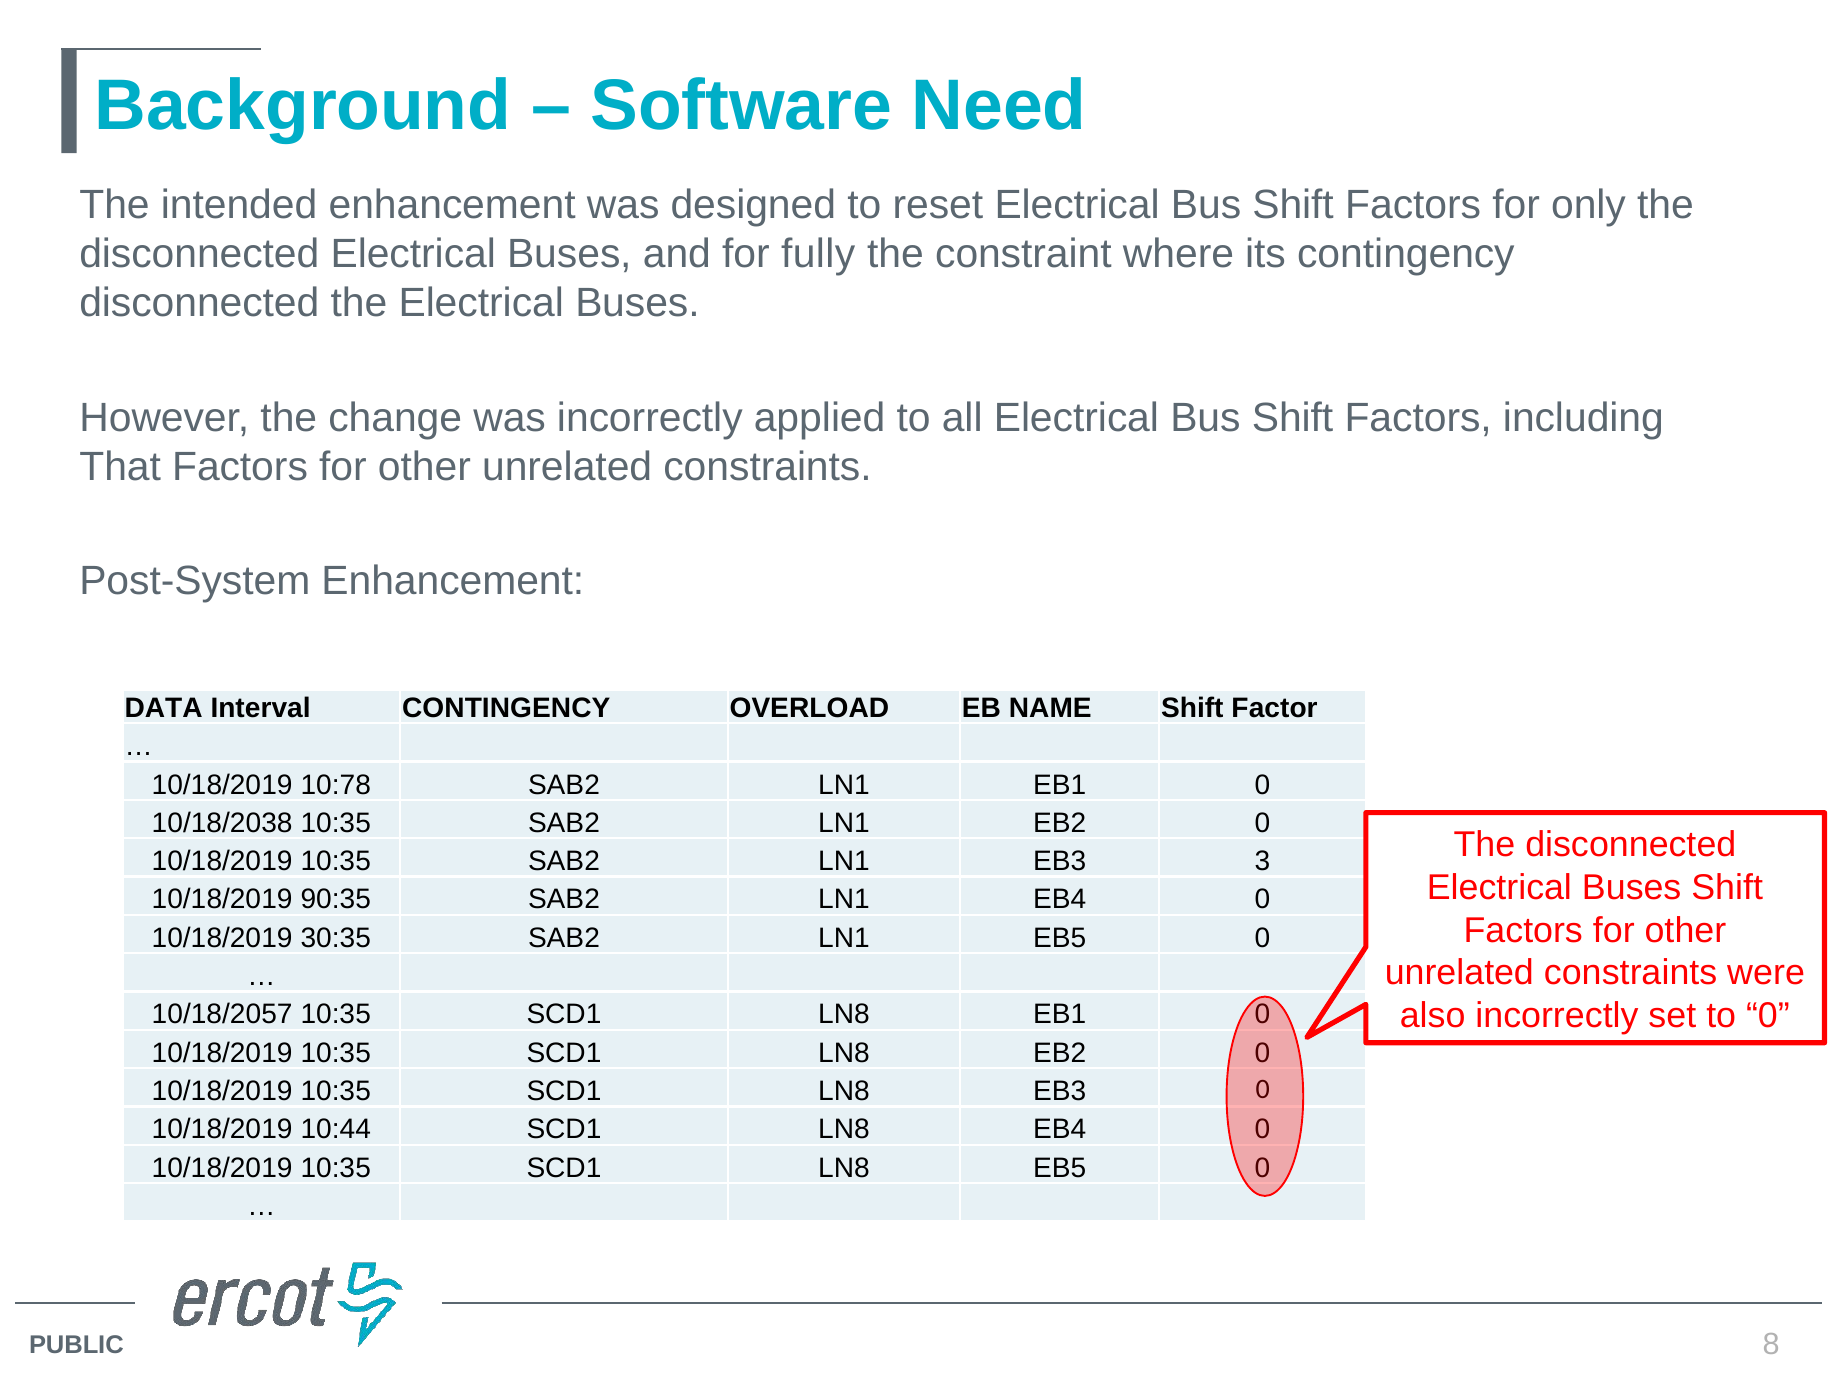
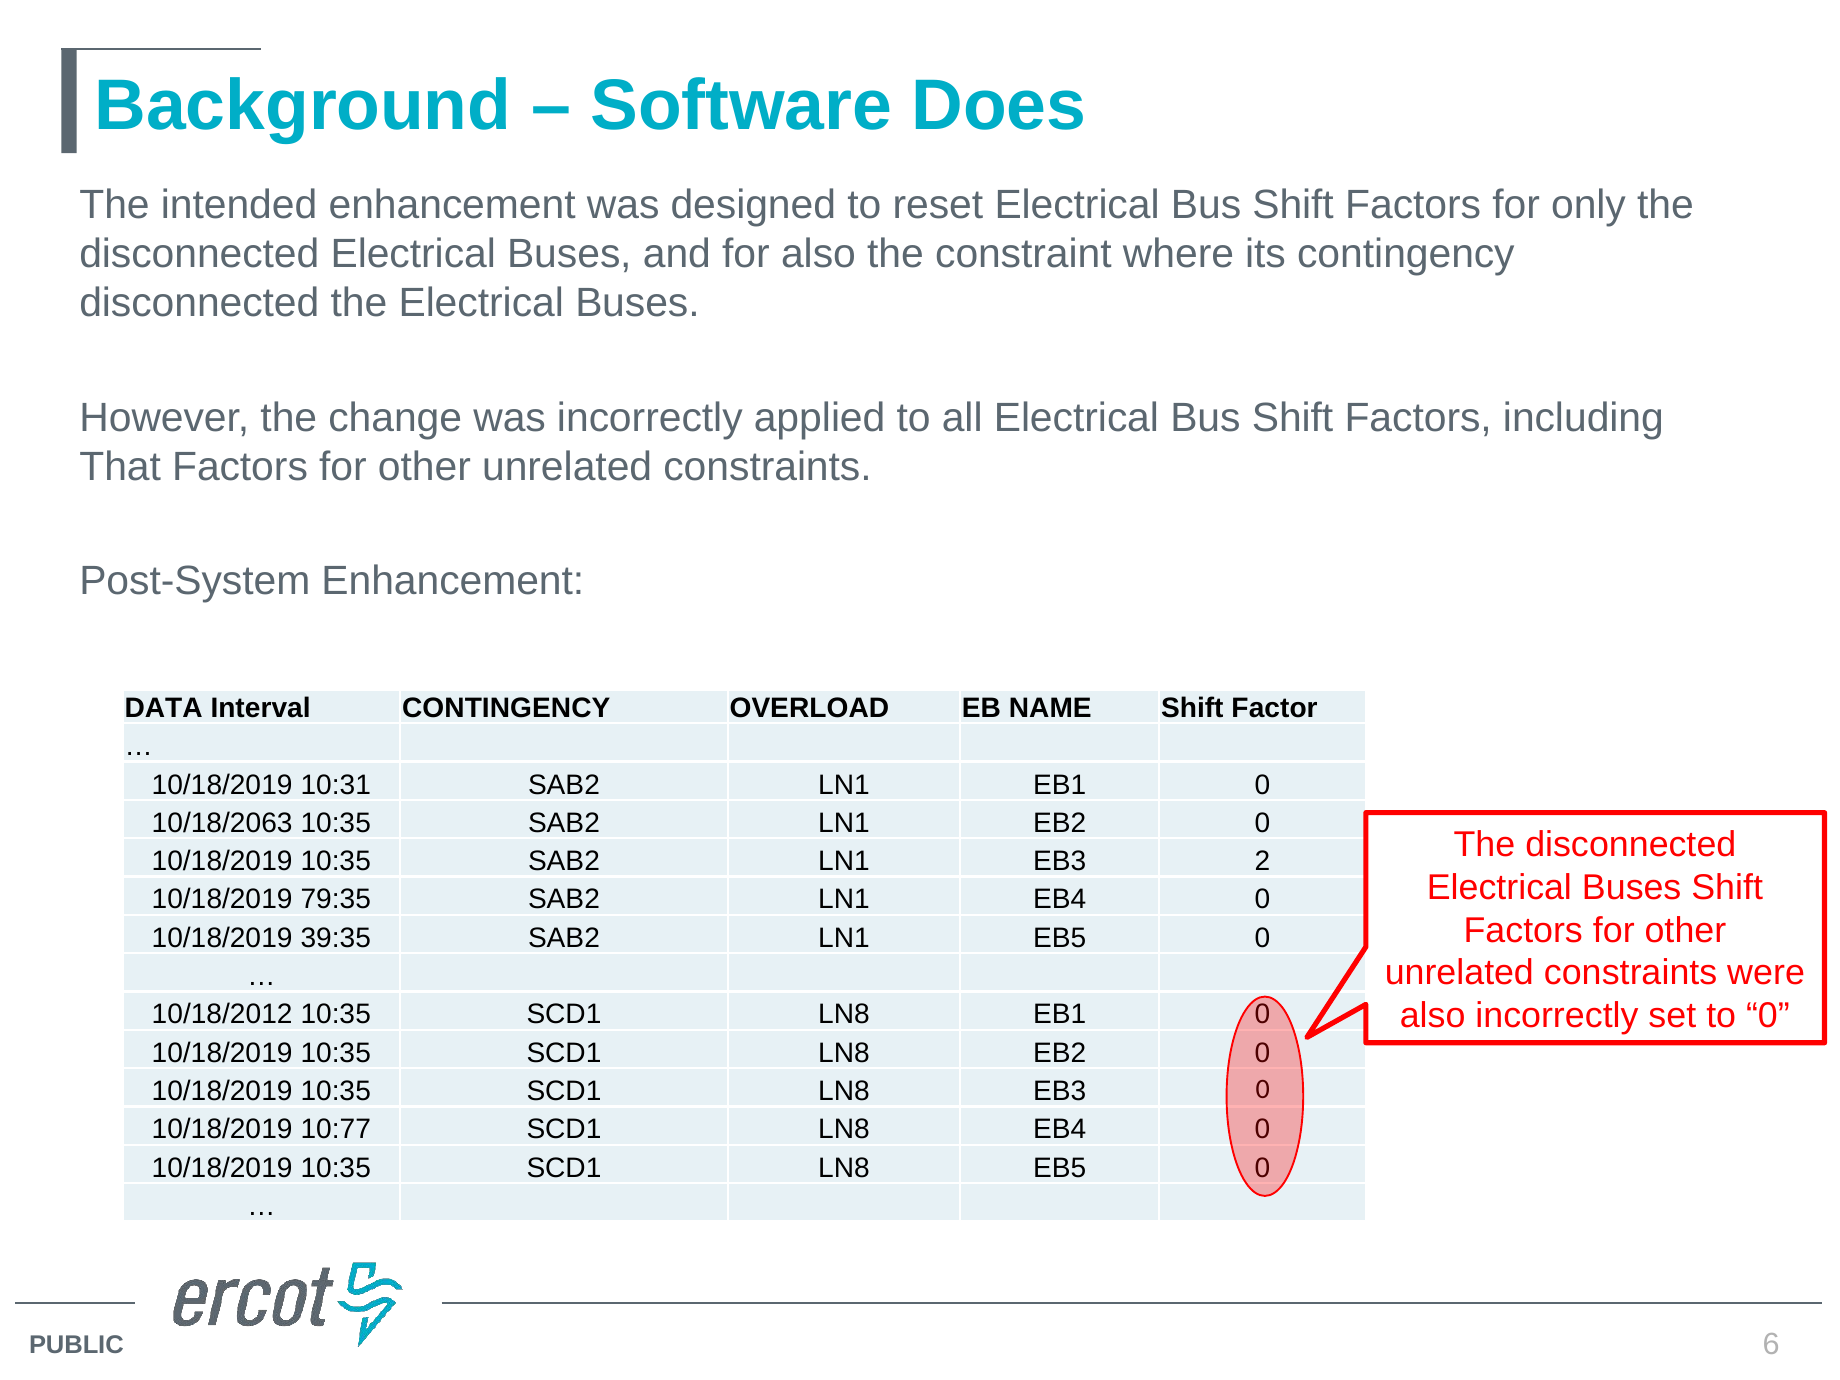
Need: Need -> Does
for fully: fully -> also
10:78: 10:78 -> 10:31
10/18/2038: 10/18/2038 -> 10/18/2063
3: 3 -> 2
90:35: 90:35 -> 79:35
30:35: 30:35 -> 39:35
10/18/2057: 10/18/2057 -> 10/18/2012
10:44: 10:44 -> 10:77
8: 8 -> 6
